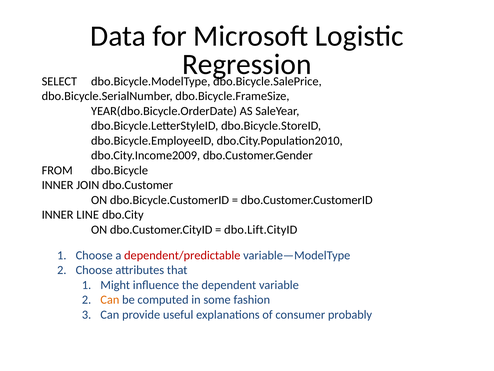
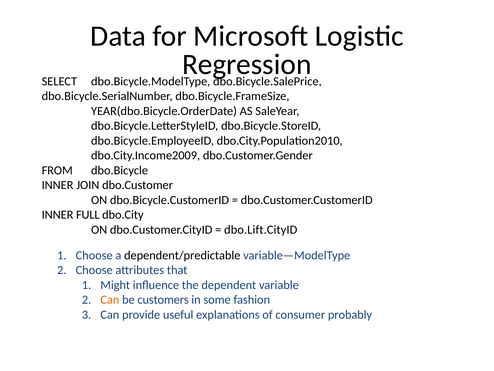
LINE: LINE -> FULL
dependent/predictable colour: red -> black
computed: computed -> customers
